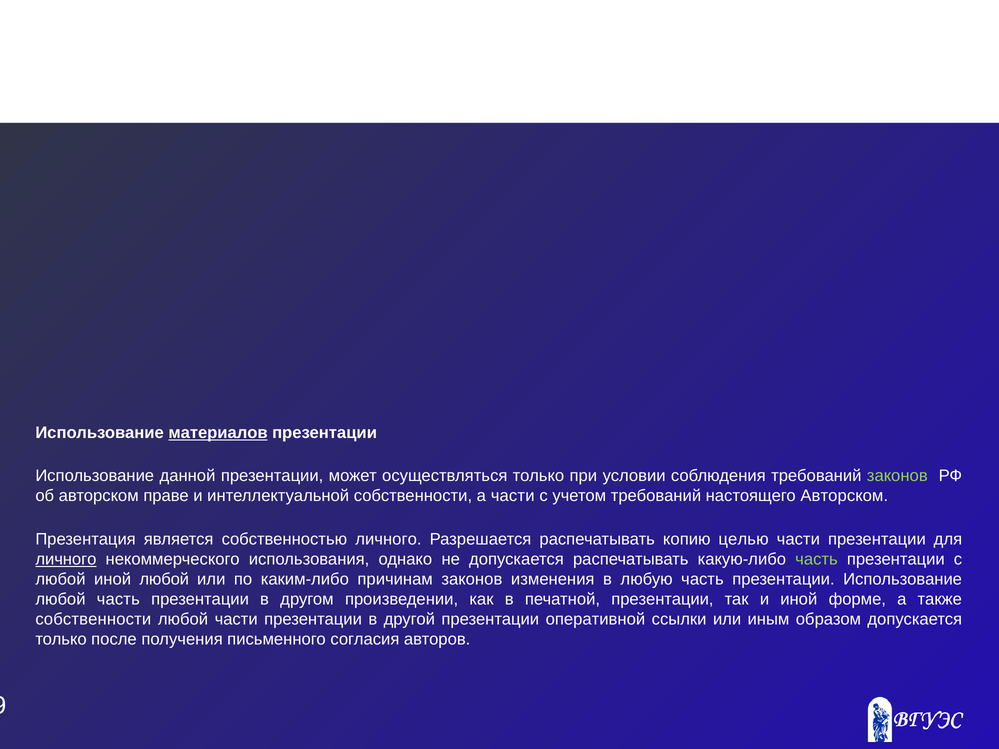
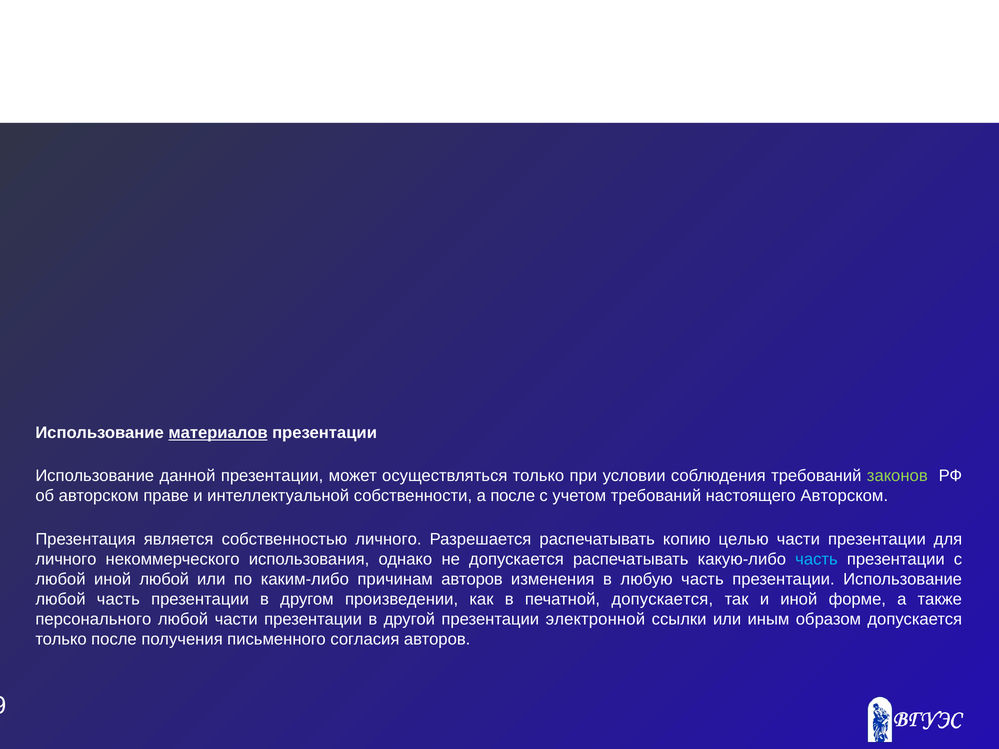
а части: части -> после
личного at (66, 559) underline: present -> none
часть at (816, 559) colour: light green -> light blue
причинам законов: законов -> авторов
печатной презентации: презентации -> допускается
собственности at (93, 619): собственности -> персонального
оперативной: оперативной -> электронной
